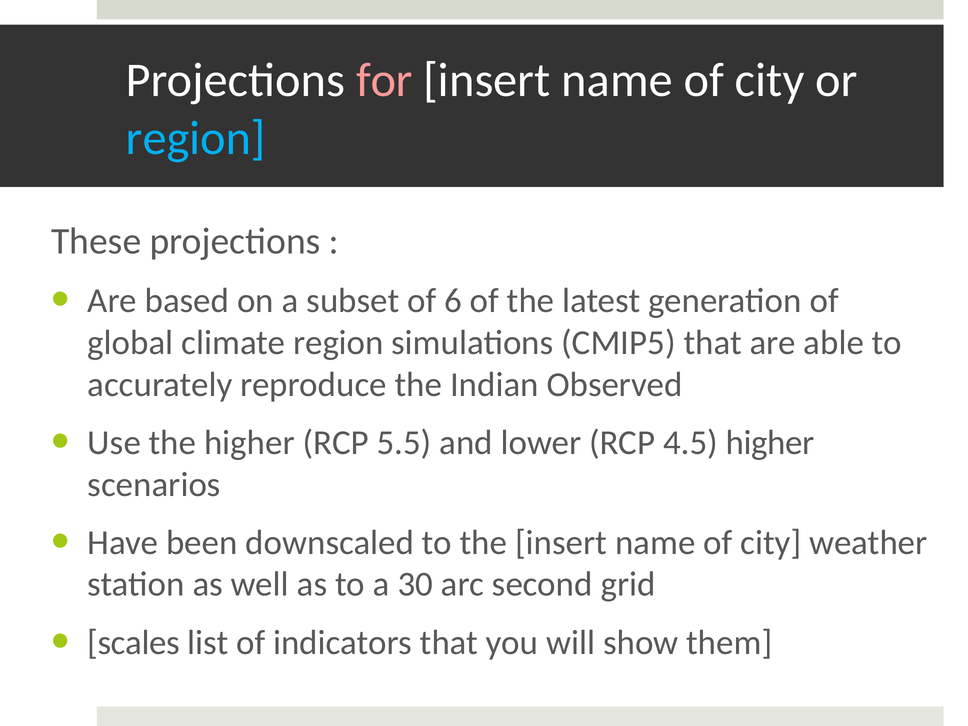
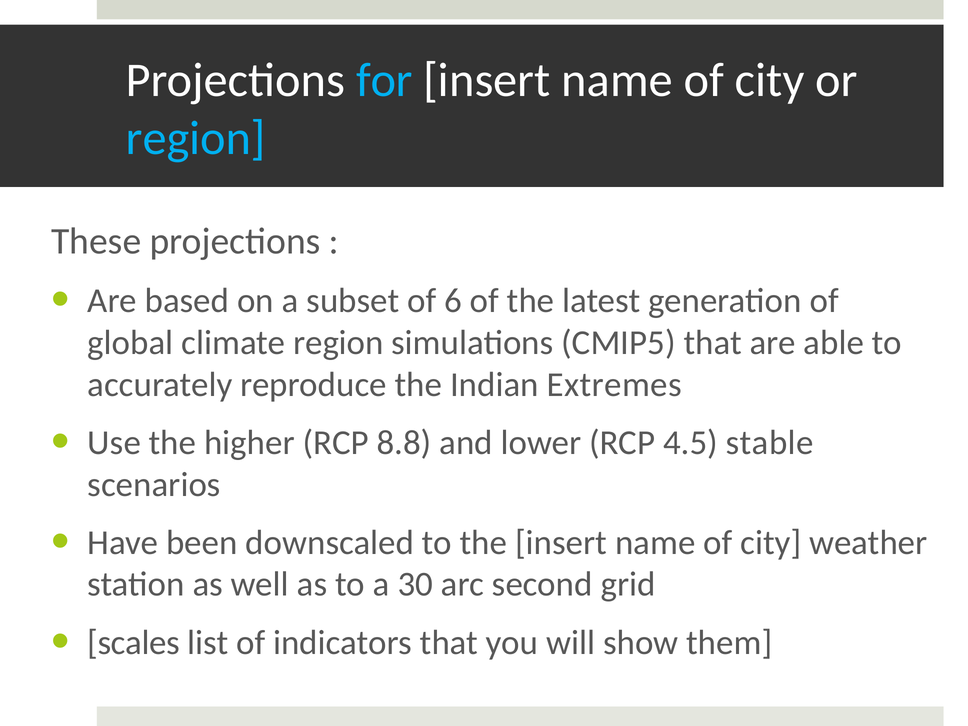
for colour: pink -> light blue
Observed: Observed -> Extremes
5.5: 5.5 -> 8.8
4.5 higher: higher -> stable
